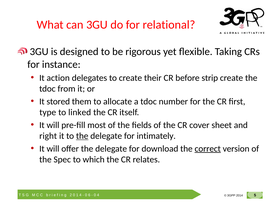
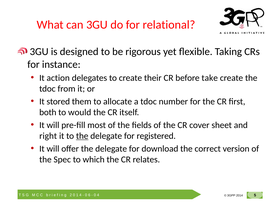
strip: strip -> take
type: type -> both
linked: linked -> would
intimately: intimately -> registered
correct underline: present -> none
